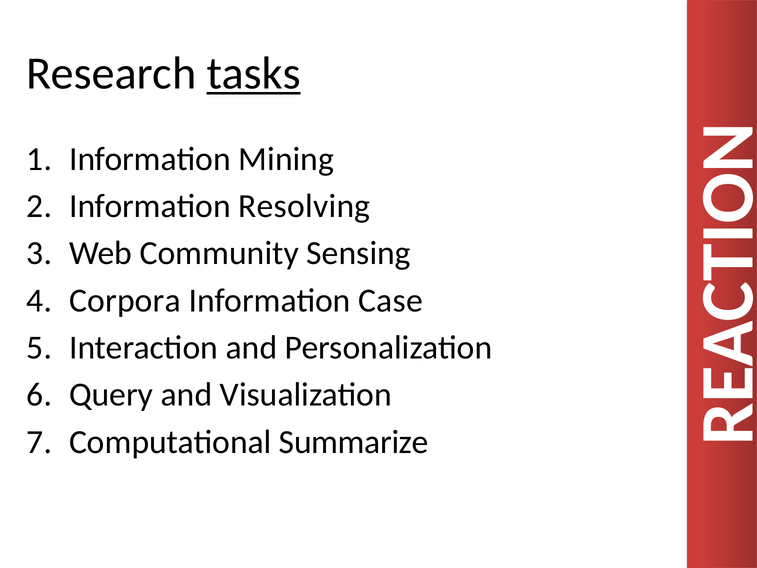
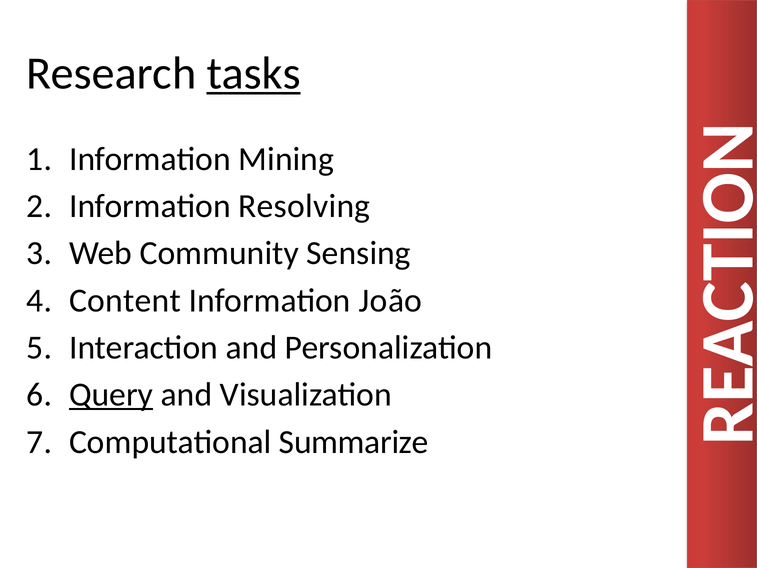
Corpora: Corpora -> Content
Case: Case -> João
Query underline: none -> present
